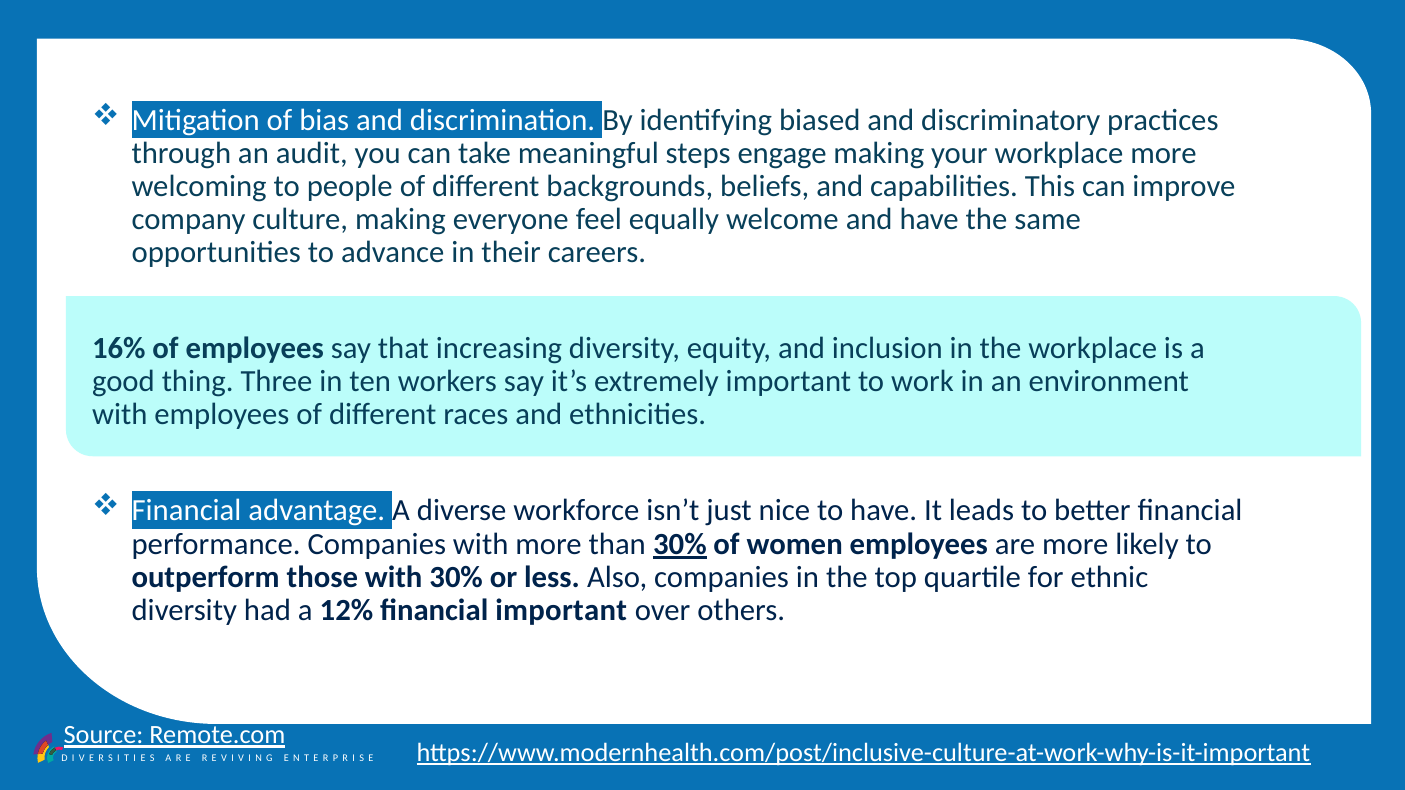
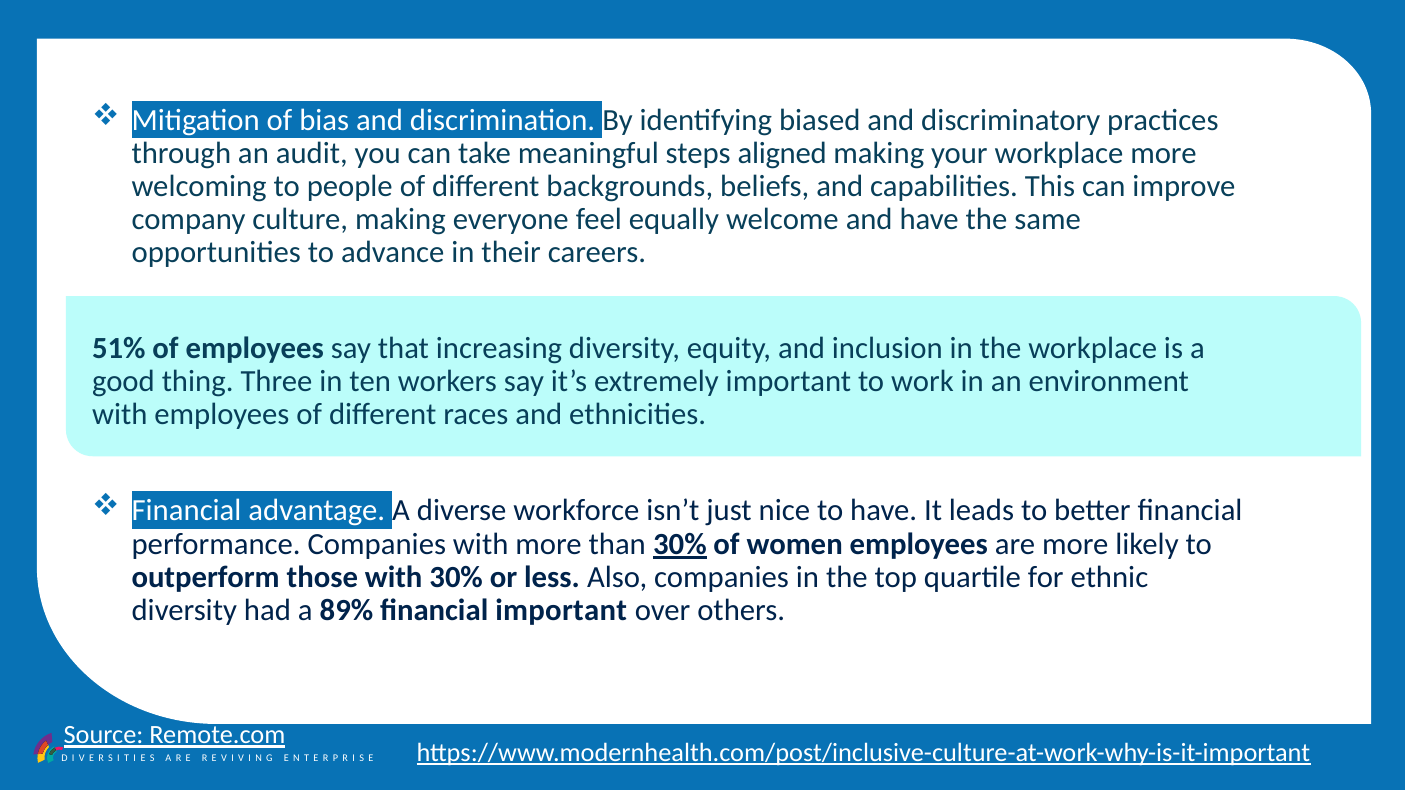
engage: engage -> aligned
16%: 16% -> 51%
12%: 12% -> 89%
